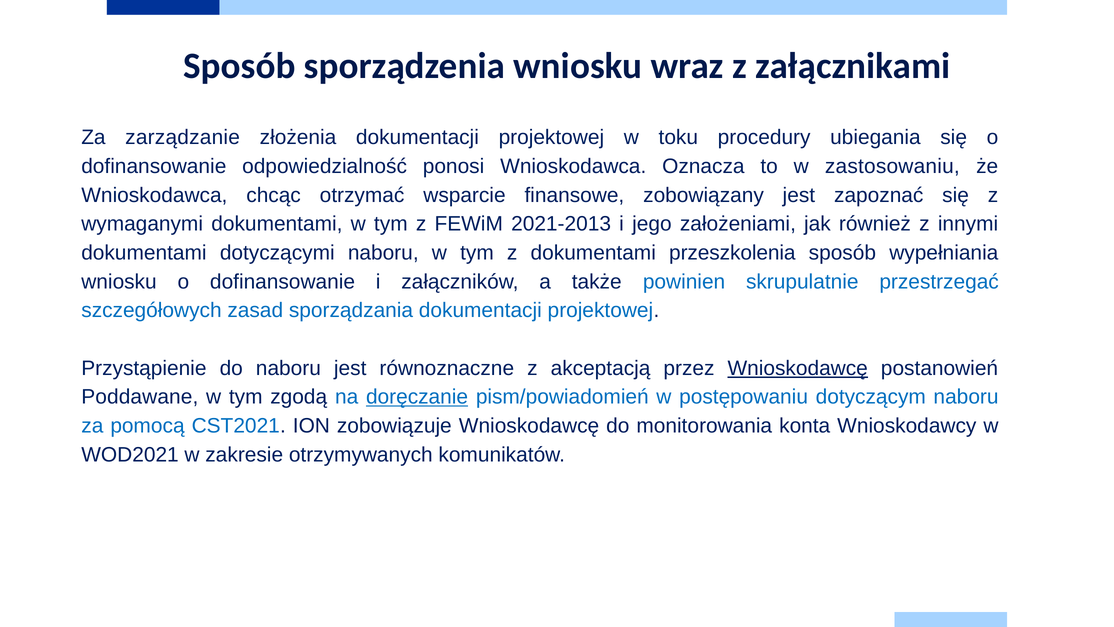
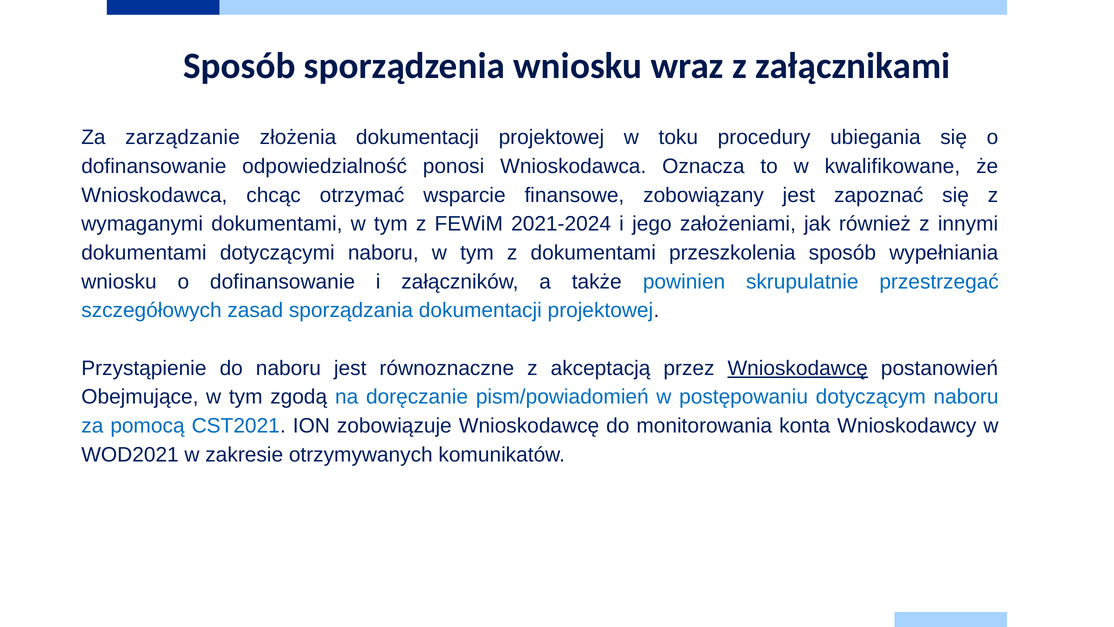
zastosowaniu: zastosowaniu -> kwalifikowane
2021-2013: 2021-2013 -> 2021-2024
Poddawane: Poddawane -> Obejmujące
doręczanie underline: present -> none
